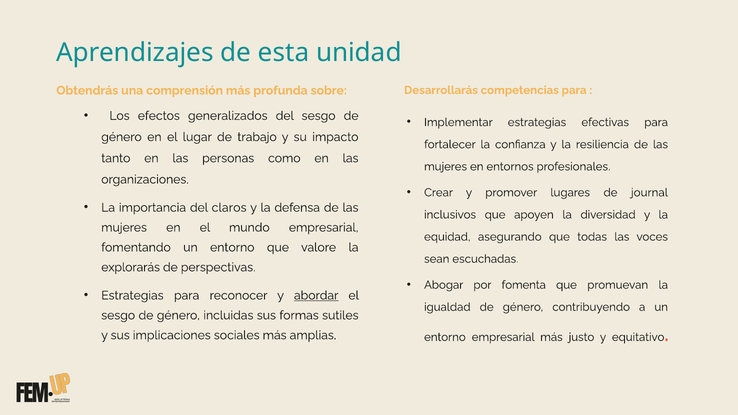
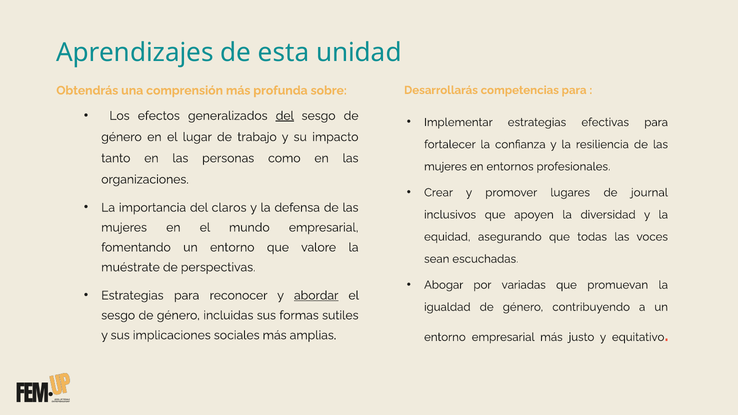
del at (285, 116) underline: none -> present
explorarás: explorarás -> muéstrate
fomenta: fomenta -> variadas
